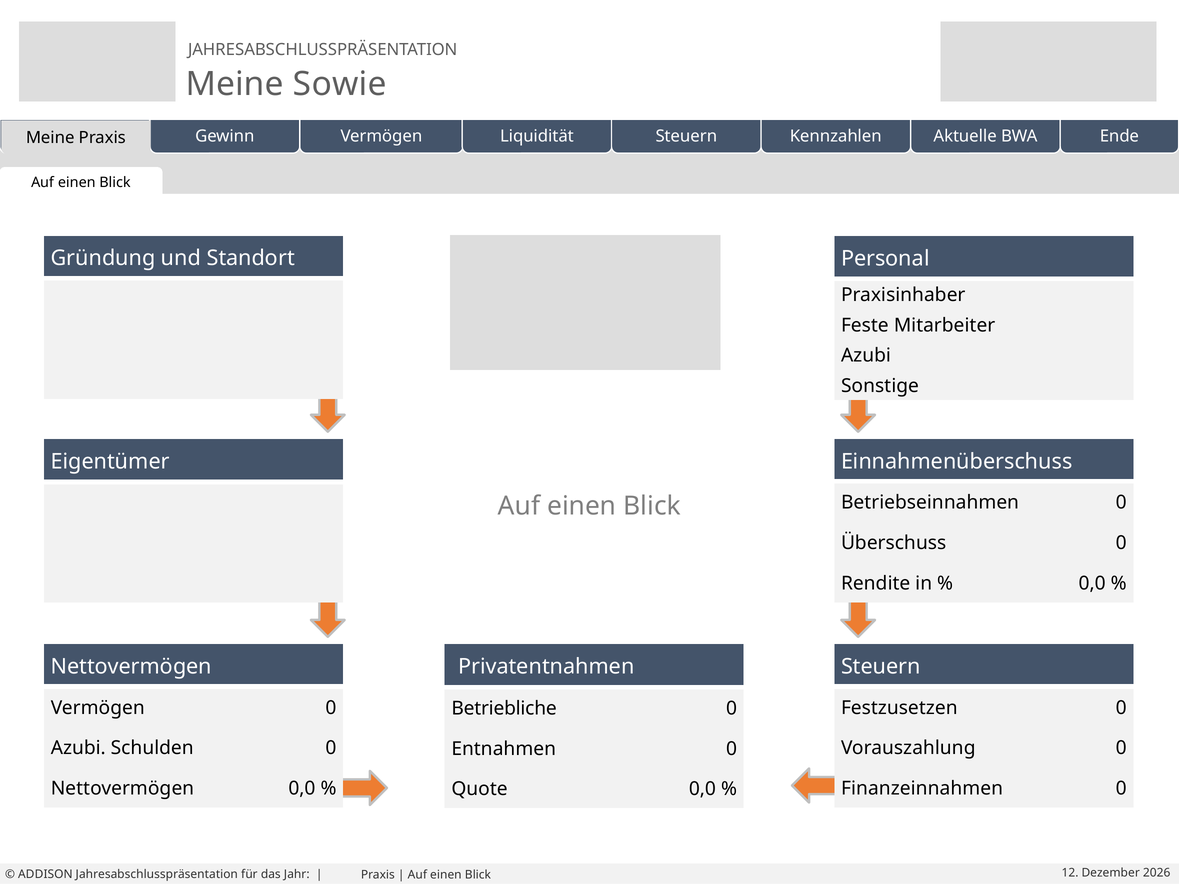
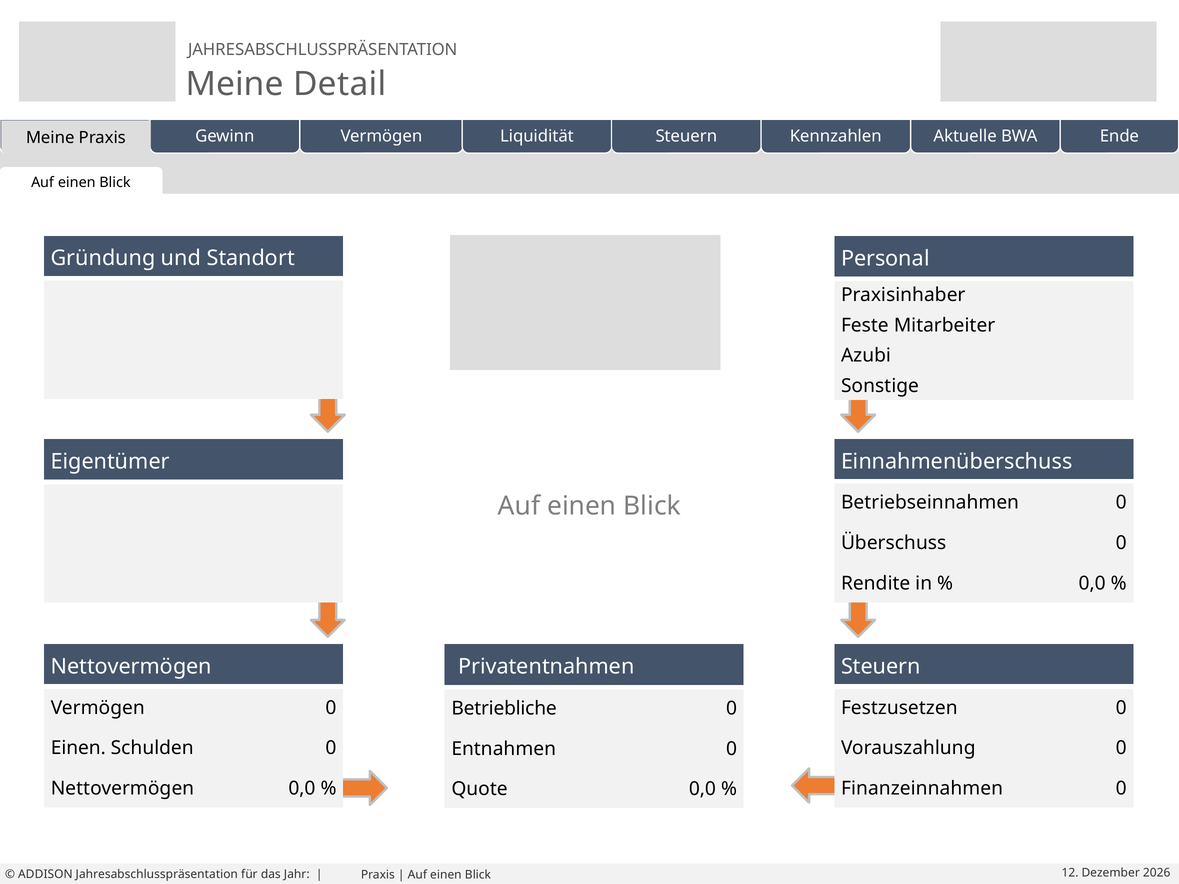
Sowie: Sowie -> Detail
Azubi at (78, 748): Azubi -> Einen
